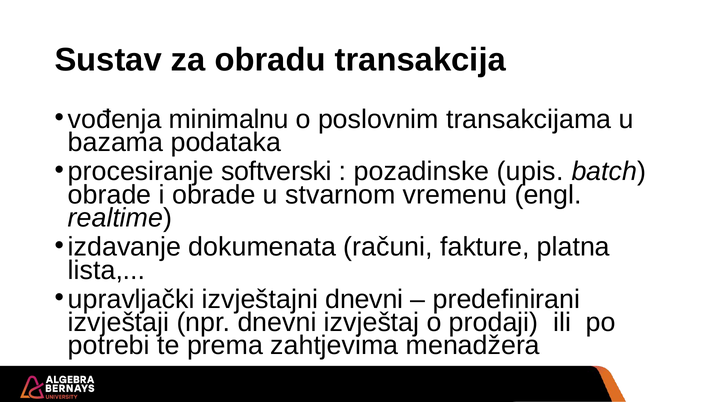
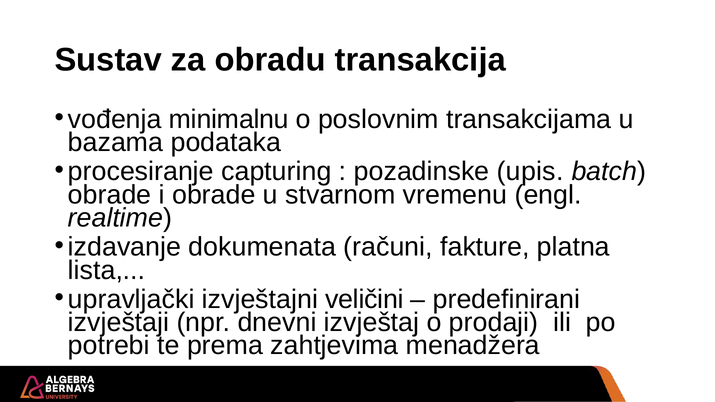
softverski: softverski -> capturing
izvještajni dnevni: dnevni -> veličini
